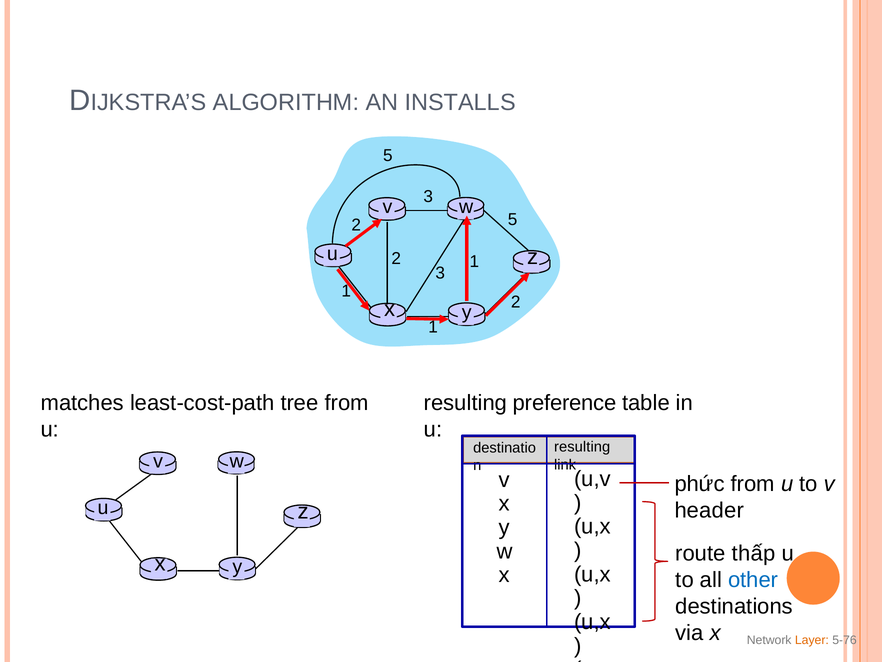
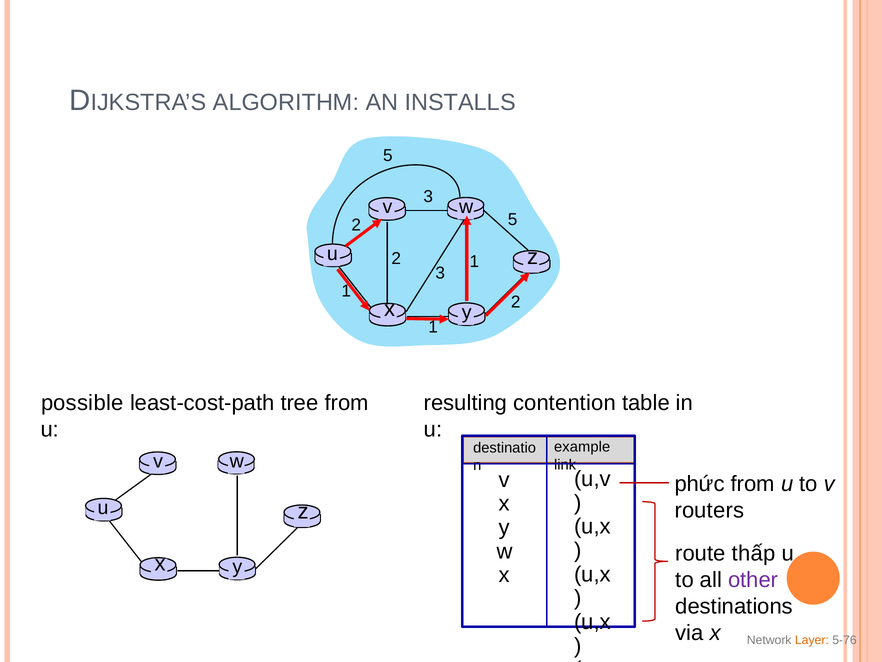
preference: preference -> contention
matches: matches -> possible
resulting at (582, 447): resulting -> example
header: header -> routers
other colour: blue -> purple
